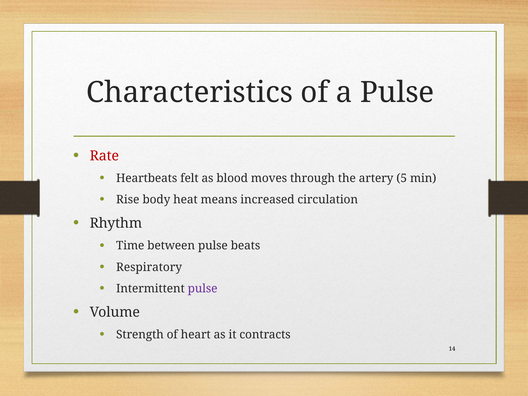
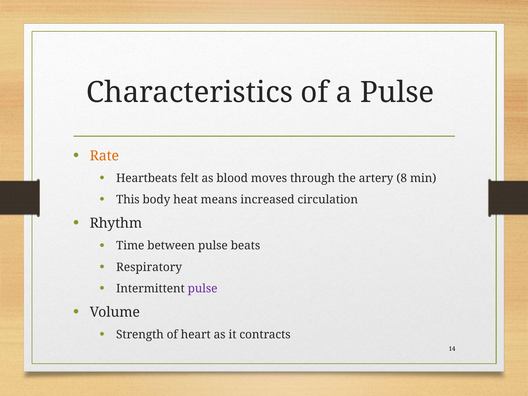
Rate colour: red -> orange
5: 5 -> 8
Rise: Rise -> This
